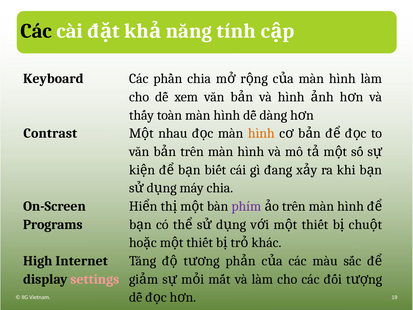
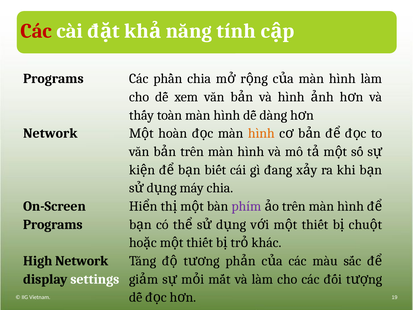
Các at (36, 31) colour: black -> red
Keyboard at (53, 79): Keyboard -> Programs
Contrast at (50, 133): Contrast -> Network
nhau: nhau -> hoàn
High Internet: Internet -> Network
settings colour: pink -> white
